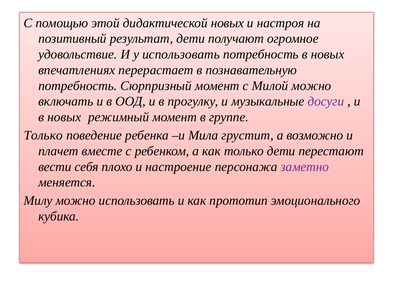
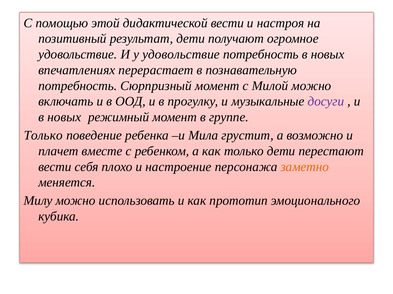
дидактической новых: новых -> вести
у использовать: использовать -> удовольствие
заметно colour: purple -> orange
